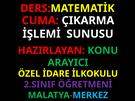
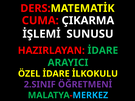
HAZIRLAYAN KONU: KONU -> İDARE
